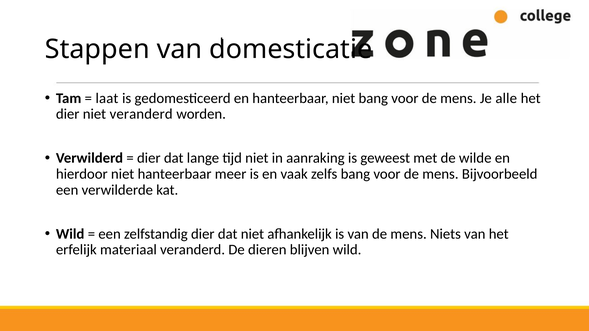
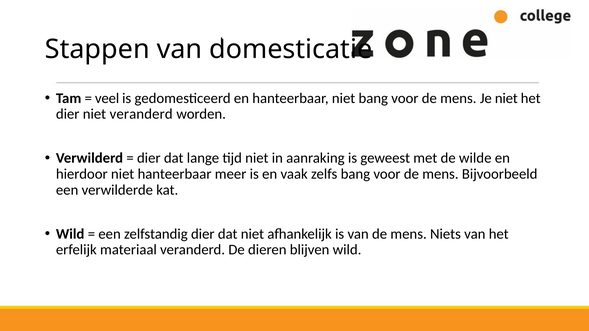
laat: laat -> veel
Je alle: alle -> niet
